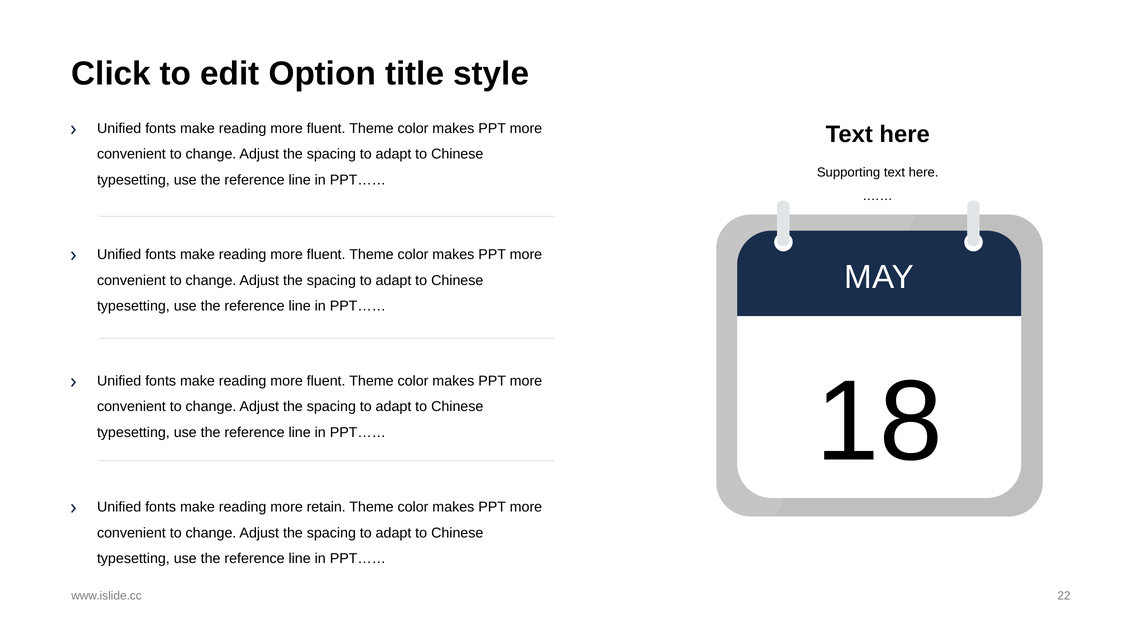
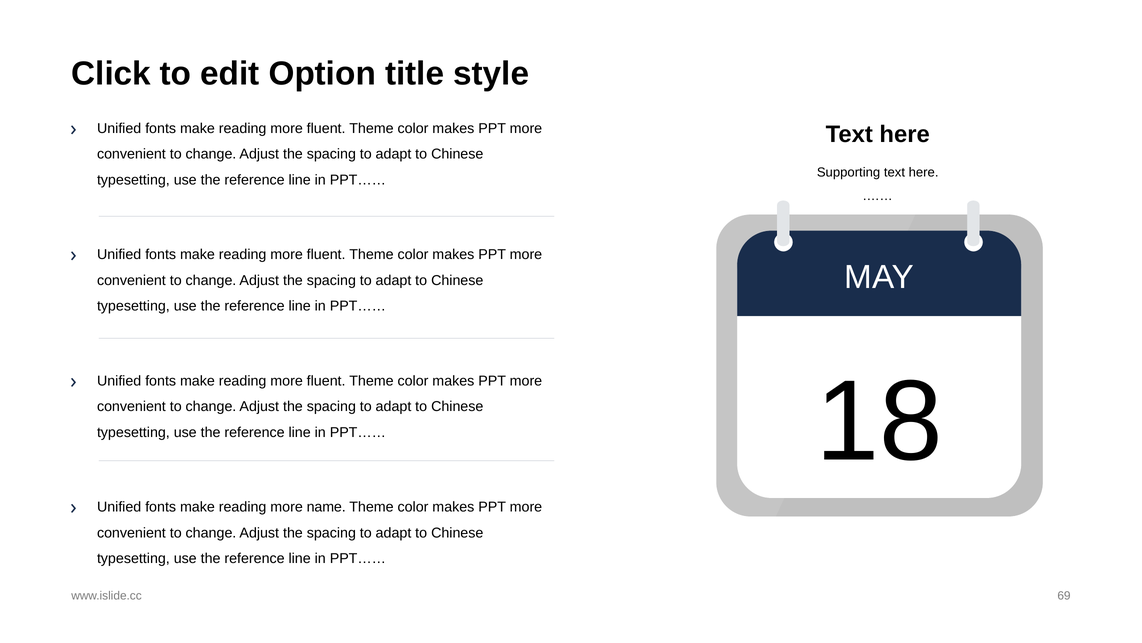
retain: retain -> name
22: 22 -> 69
